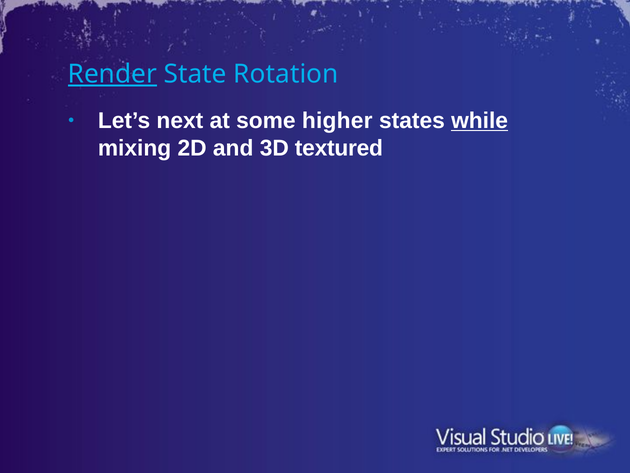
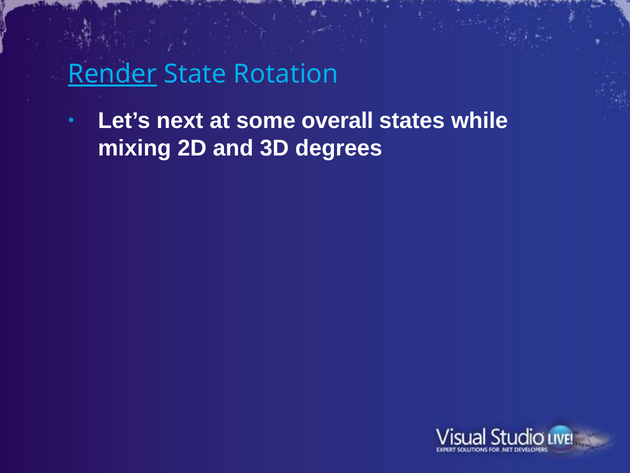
higher: higher -> overall
while underline: present -> none
textured: textured -> degrees
